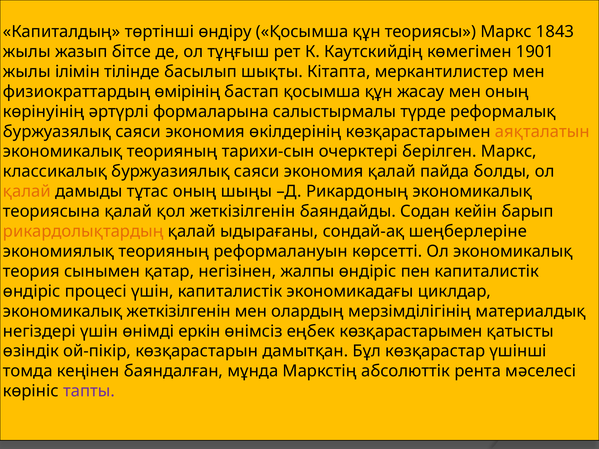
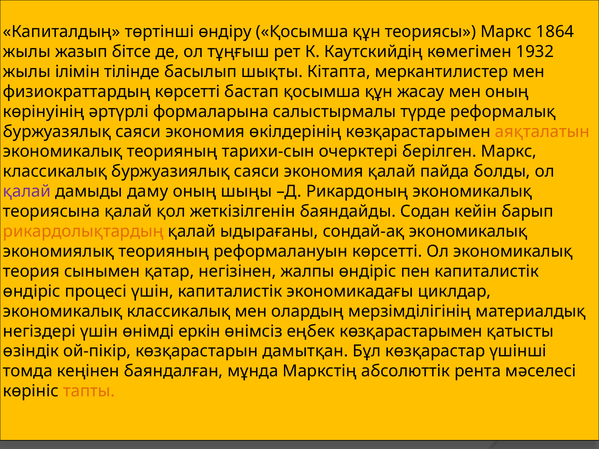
1843: 1843 -> 1864
1901: 1901 -> 1932
физиократтардың өмiрiнiң: өмiрiнiң -> көрсетті
қалай at (27, 192) colour: orange -> purple
тұтас: тұтас -> даму
сондай-ақ шеңберлерiне: шеңберлерiне -> экономикалық
экономикалық жеткізілгенін: жеткізілгенін -> классикалық
тапты colour: purple -> orange
